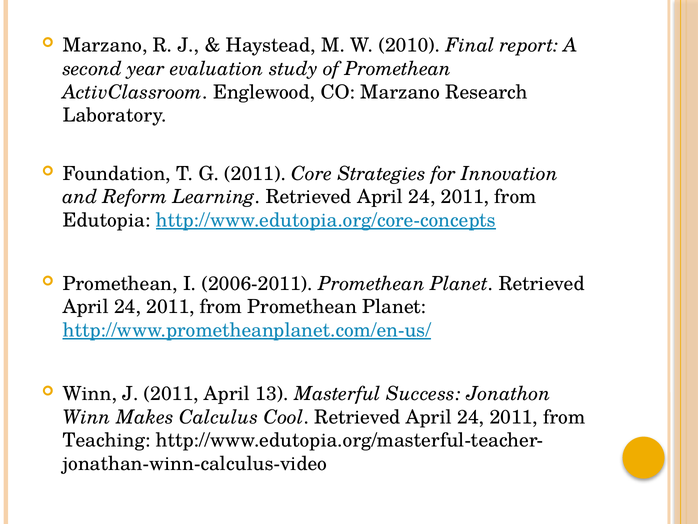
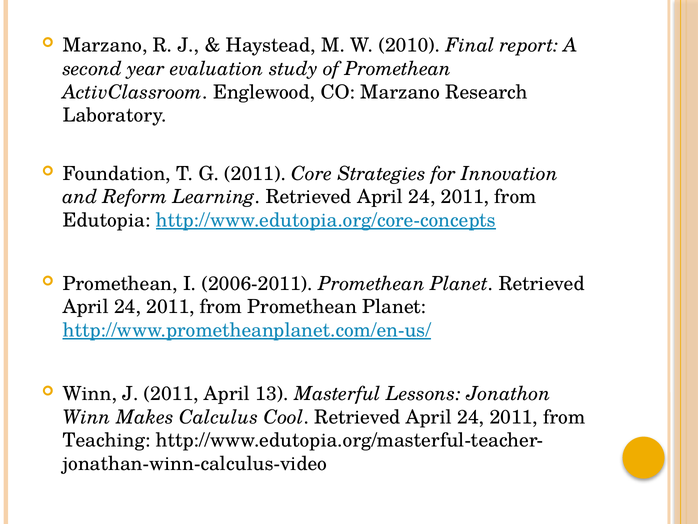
Success: Success -> Lessons
